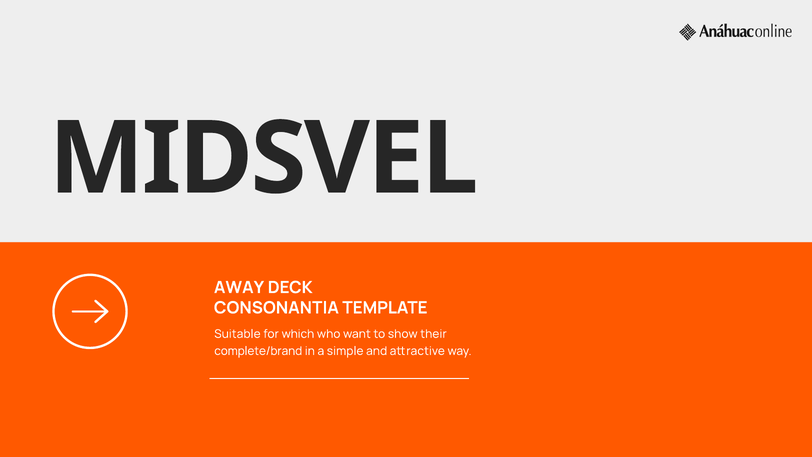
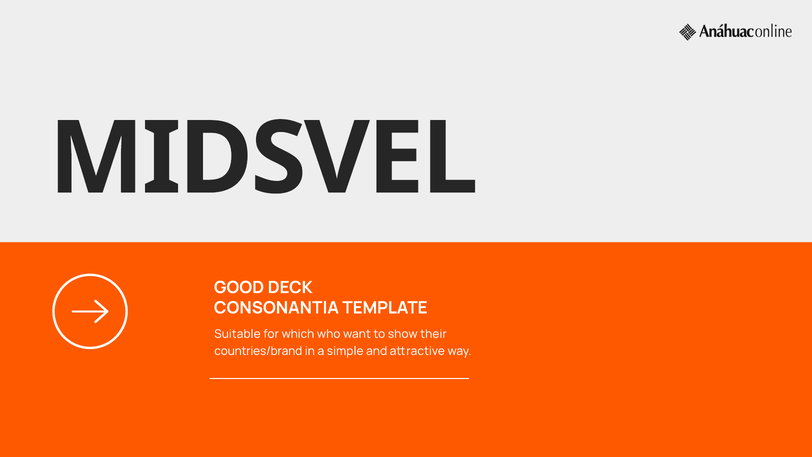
AWAY: AWAY -> GOOD
complete/brand: complete/brand -> countries/brand
